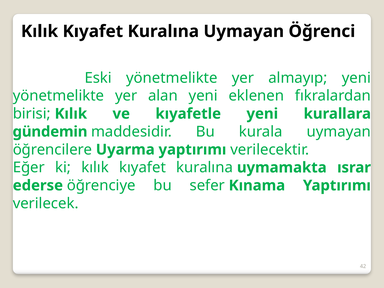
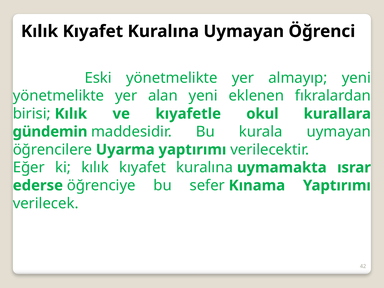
kıyafetle yeni: yeni -> okul
